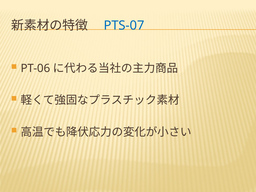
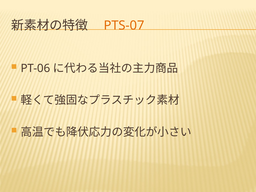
PTS-07 colour: blue -> orange
